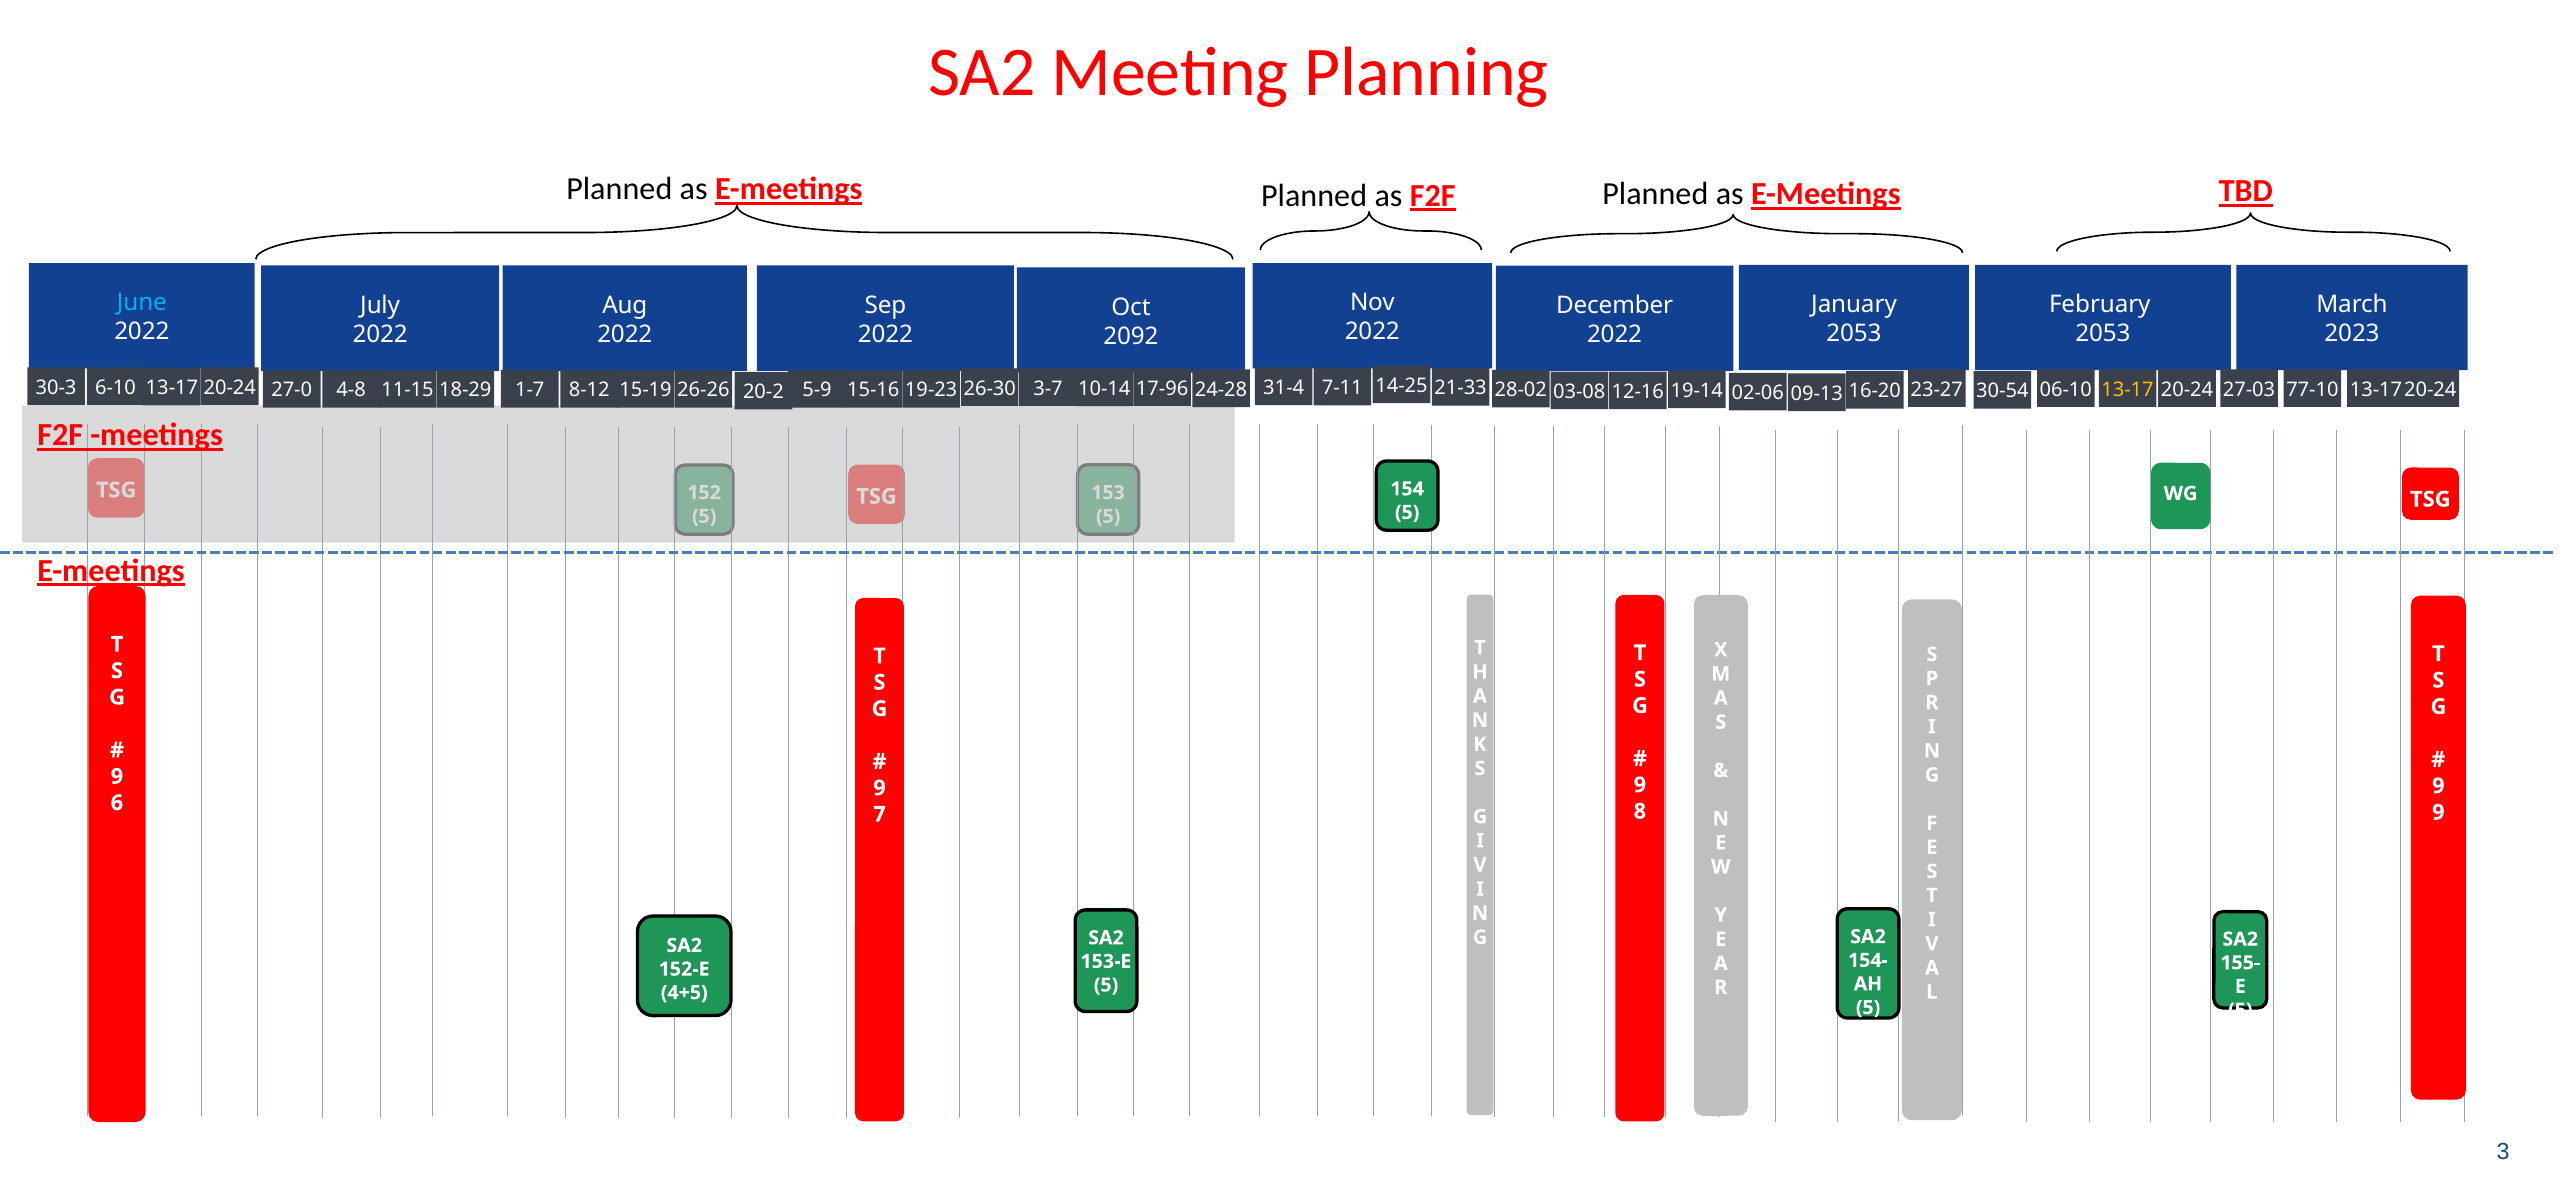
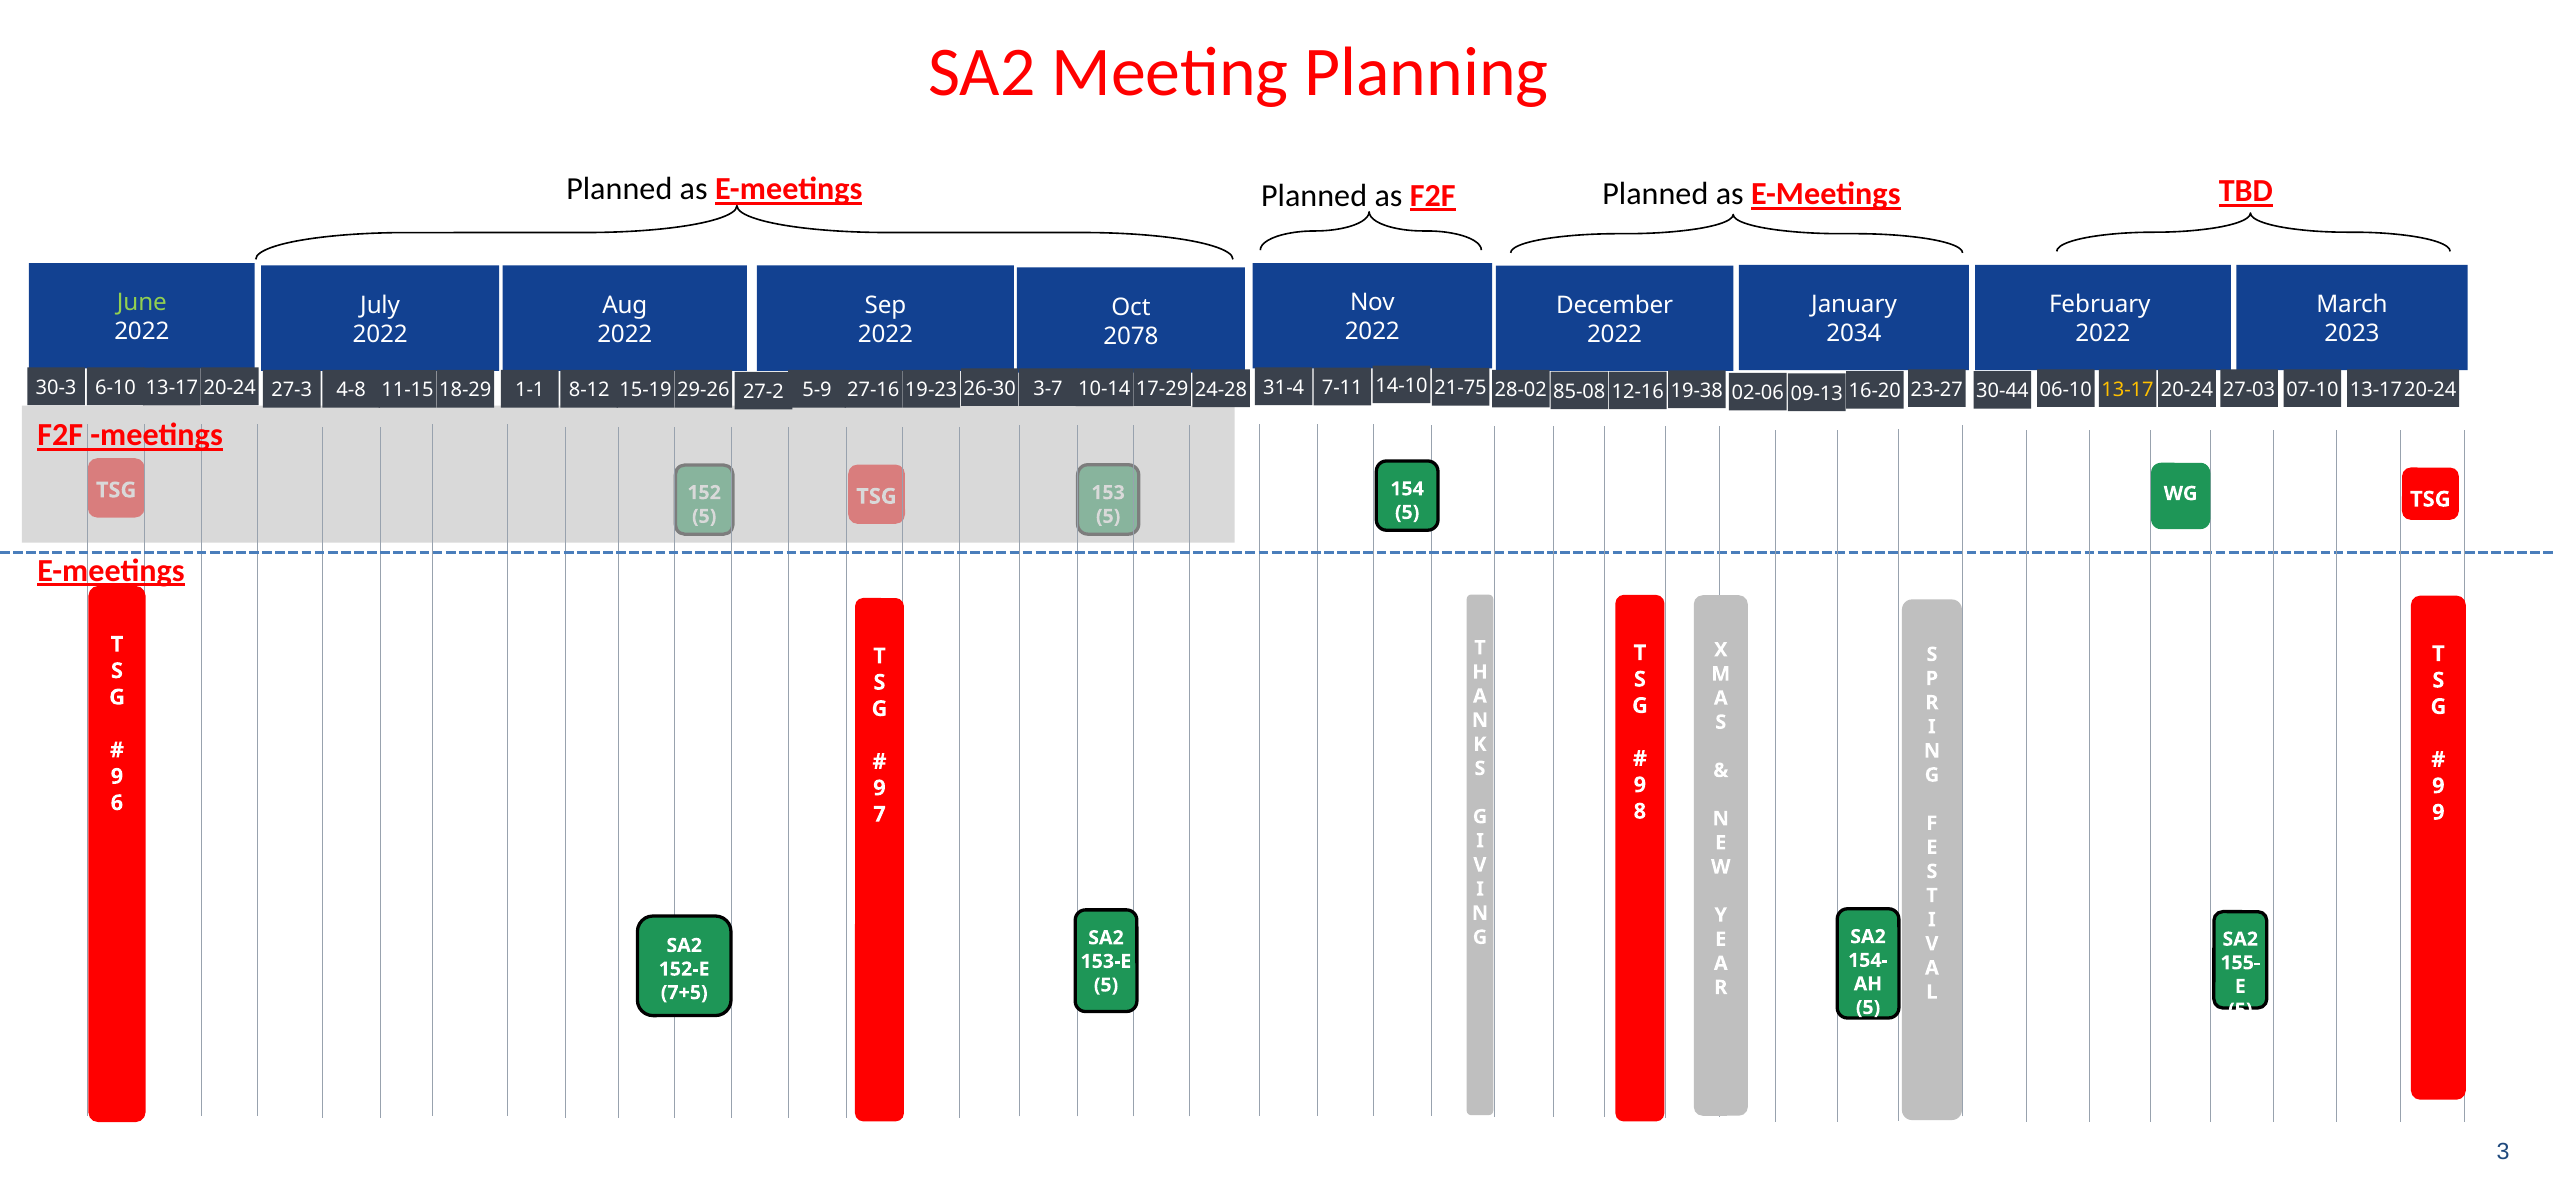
June colour: light blue -> light green
2053 at (1854, 334): 2053 -> 2034
2053 at (2103, 334): 2053 -> 2022
2092: 2092 -> 2078
14-25: 14-25 -> 14-10
21-33: 21-33 -> 21-75
03-08: 03-08 -> 85-08
19-14: 19-14 -> 19-38
17-96: 17-96 -> 17-29
77-10: 77-10 -> 07-10
27-0: 27-0 -> 27-3
1-7: 1-7 -> 1-1
26-26: 26-26 -> 29-26
15-16: 15-16 -> 27-16
30-54: 30-54 -> 30-44
20-2: 20-2 -> 27-2
4+5: 4+5 -> 7+5
